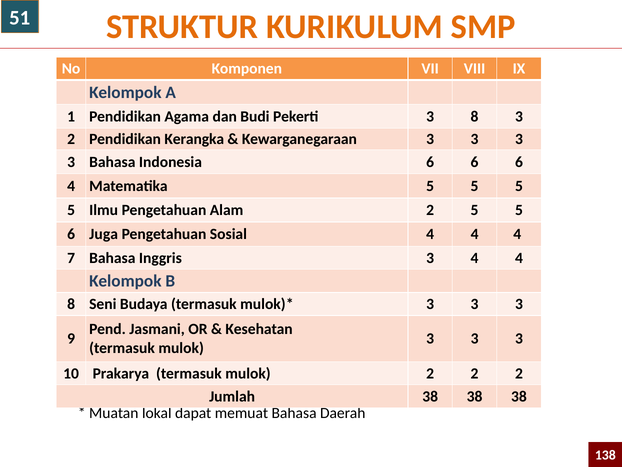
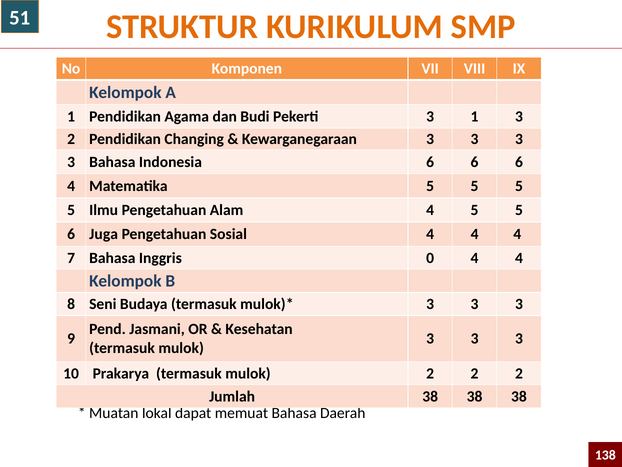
3 8: 8 -> 1
Kerangka: Kerangka -> Changing
Alam 2: 2 -> 4
Inggris 3: 3 -> 0
